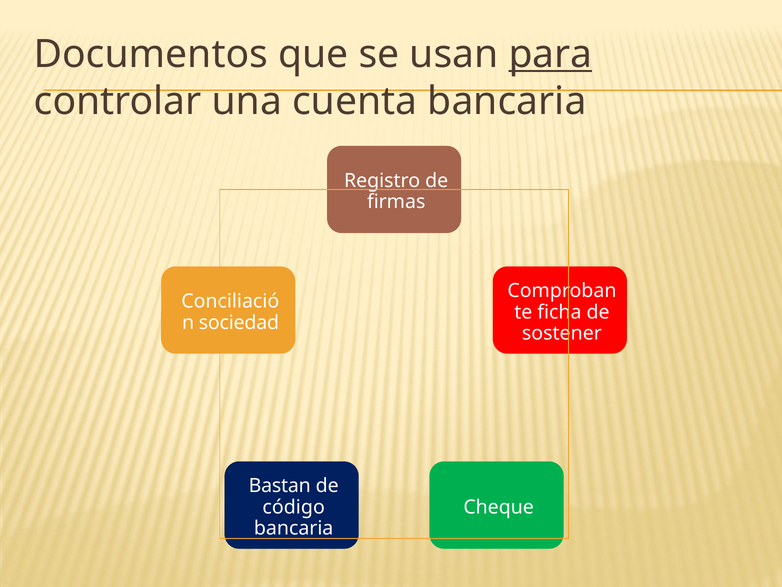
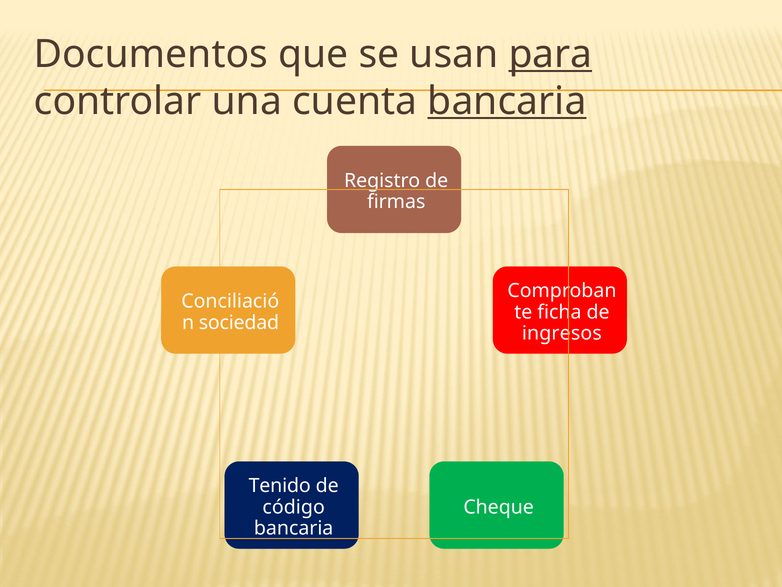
bancaria at (507, 101) underline: none -> present
sostener: sostener -> ingresos
Bastan: Bastan -> Tenido
